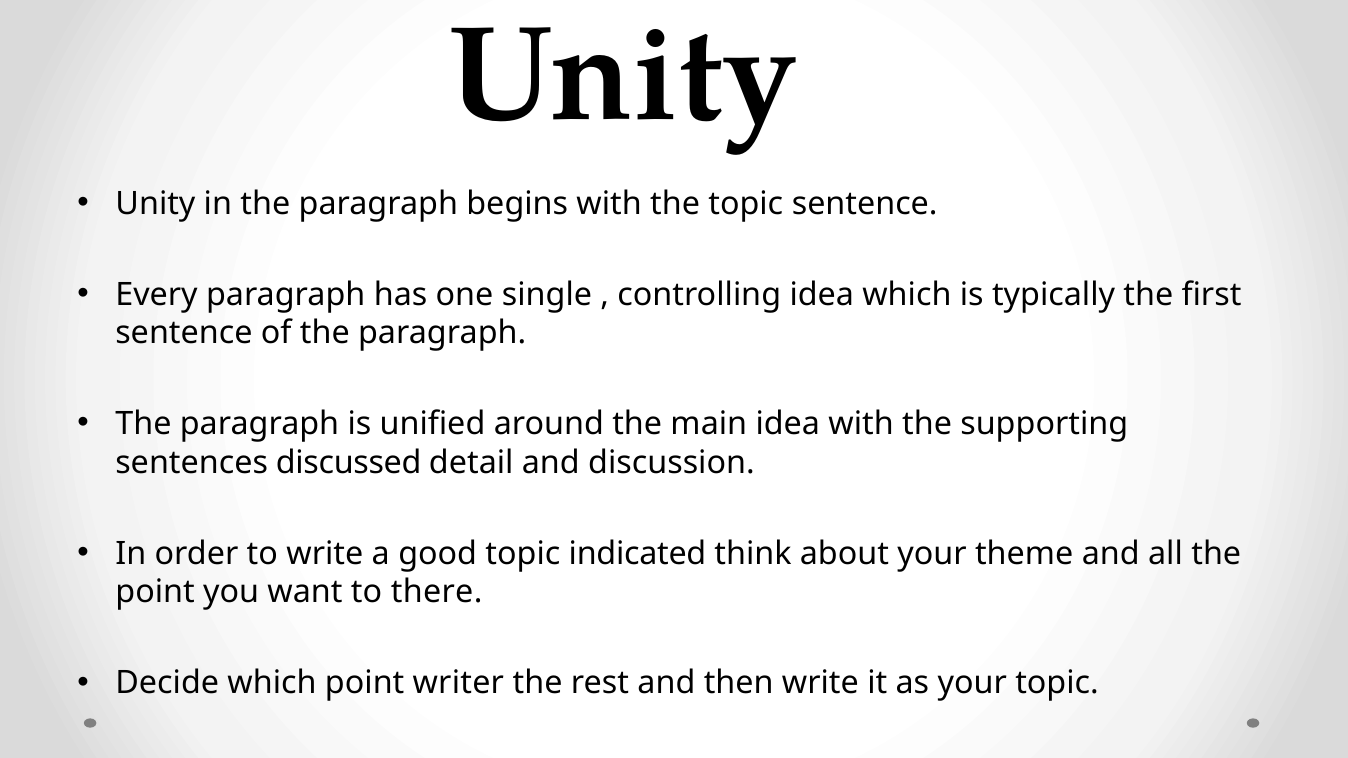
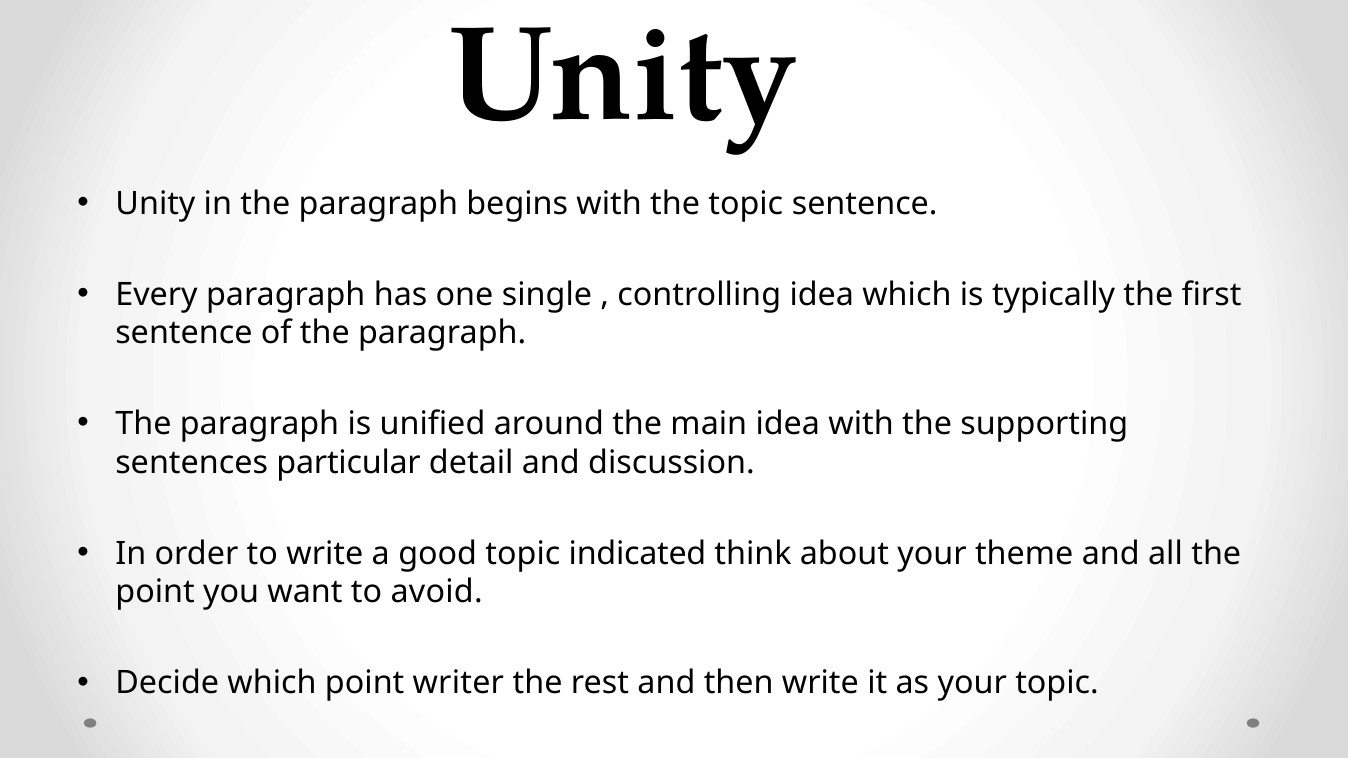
discussed: discussed -> particular
there: there -> avoid
